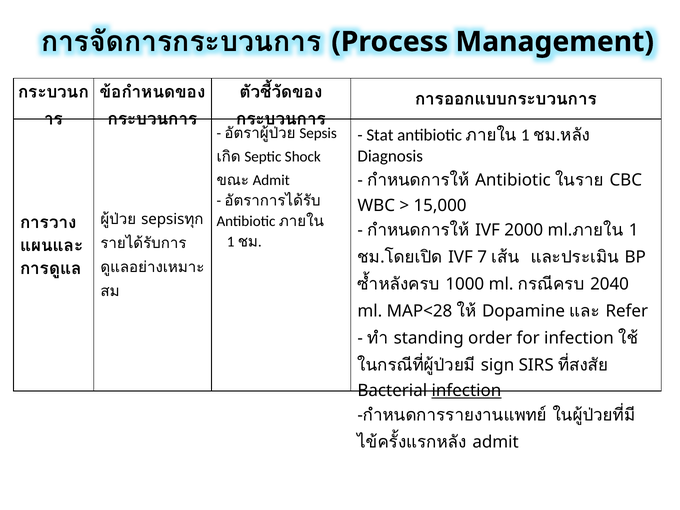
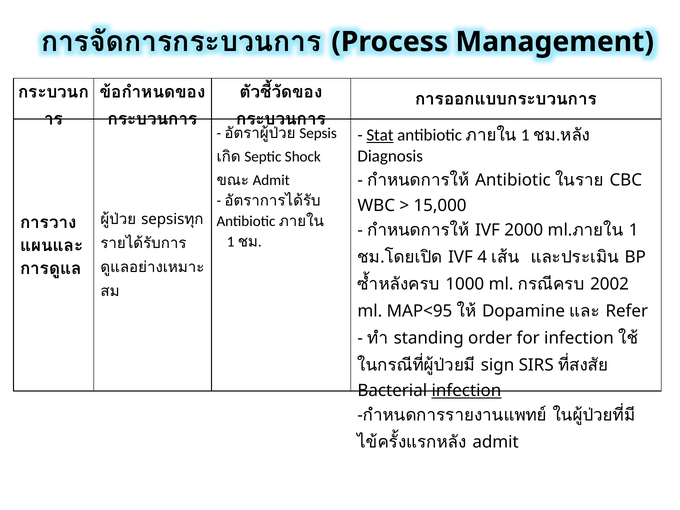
Stat underline: none -> present
7: 7 -> 4
2040: 2040 -> 2002
MAP<28: MAP<28 -> MAP<95
